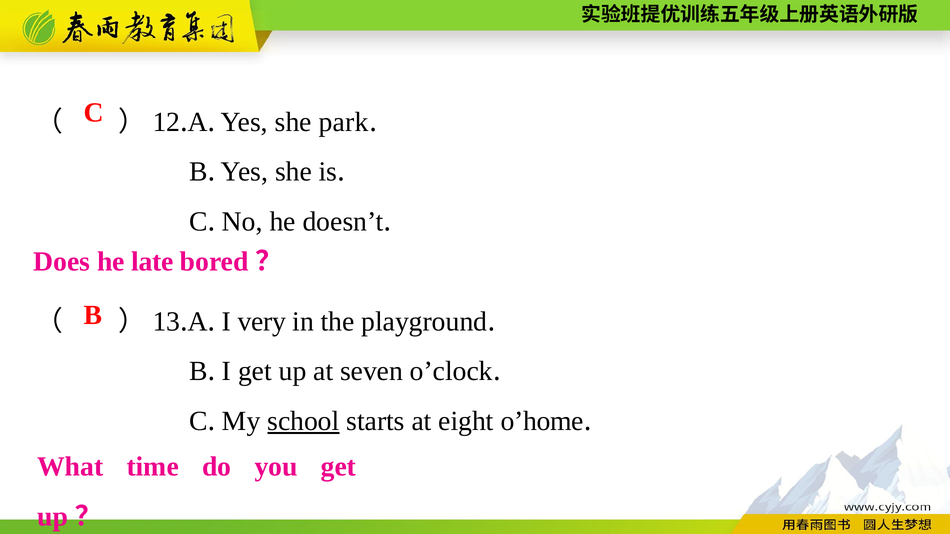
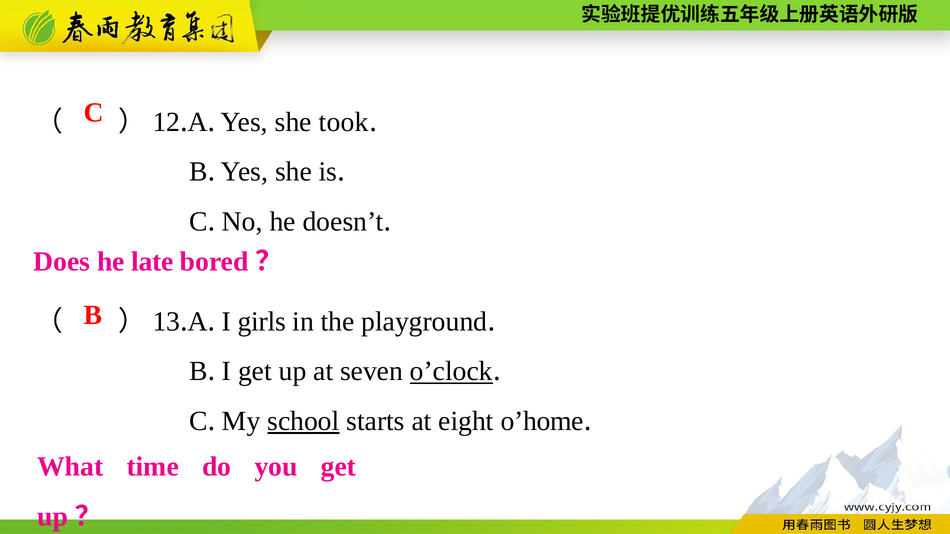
park: park -> took
very: very -> girls
o’clock underline: none -> present
